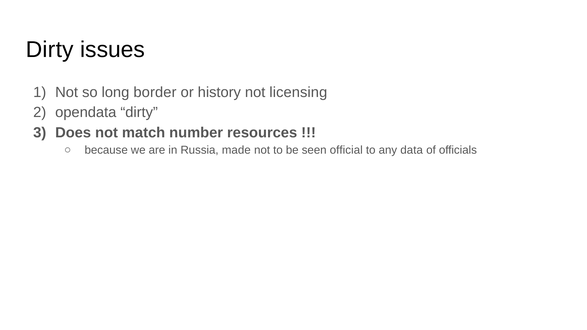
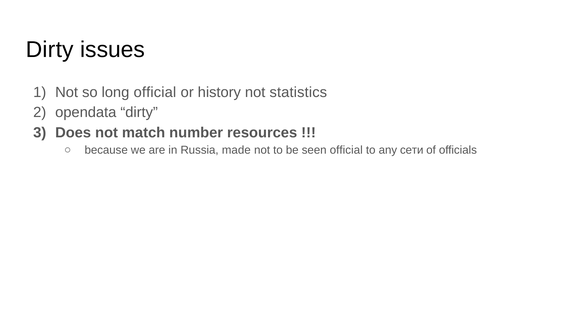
long border: border -> official
licensing: licensing -> statistics
data: data -> сети
